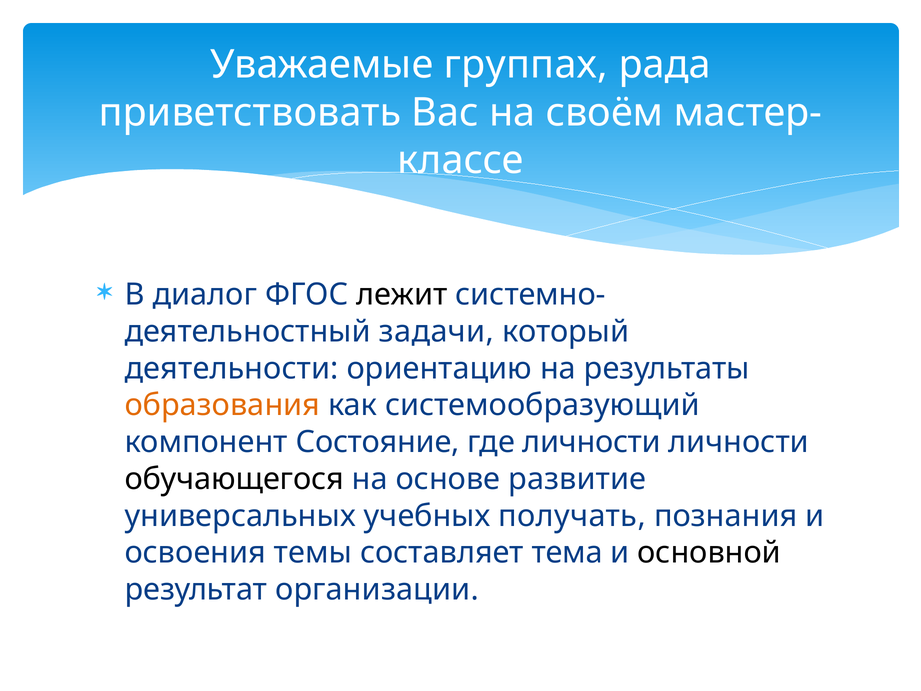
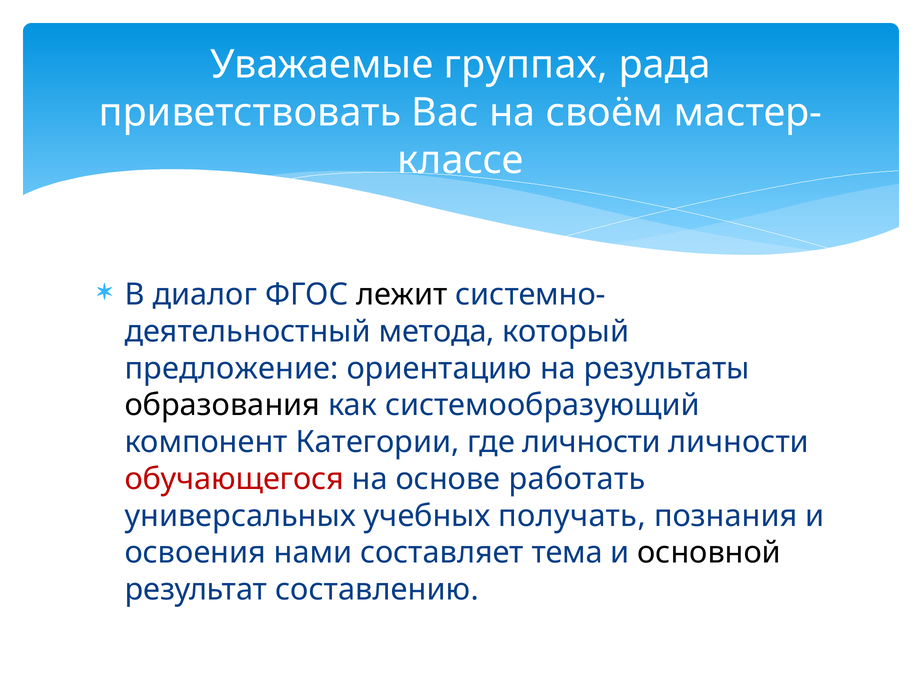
задачи: задачи -> метода
деятельности: деятельности -> предложение
образования colour: orange -> black
Состояние: Состояние -> Категории
обучающегося colour: black -> red
развитие: развитие -> работать
темы: темы -> нами
организации: организации -> составлению
